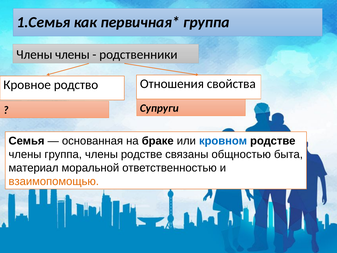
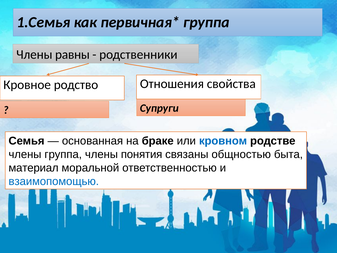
Члены члены: члены -> равны
члены родстве: родстве -> понятия
взаимопомощью colour: orange -> blue
